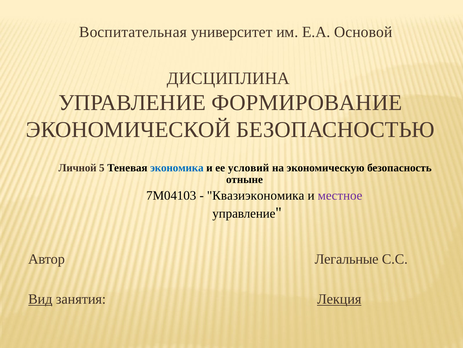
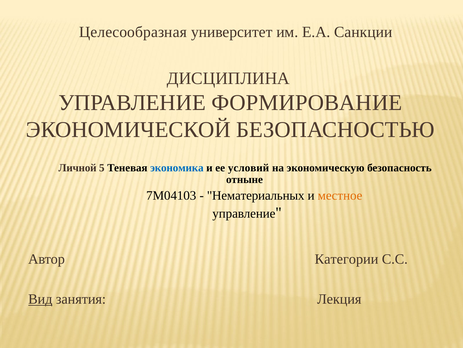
Воспитательная: Воспитательная -> Целесообразная
Основой: Основой -> Санкции
Квазиэкономика: Квазиэкономика -> Нематериальных
местное colour: purple -> orange
Легальные: Легальные -> Категории
Лекция underline: present -> none
